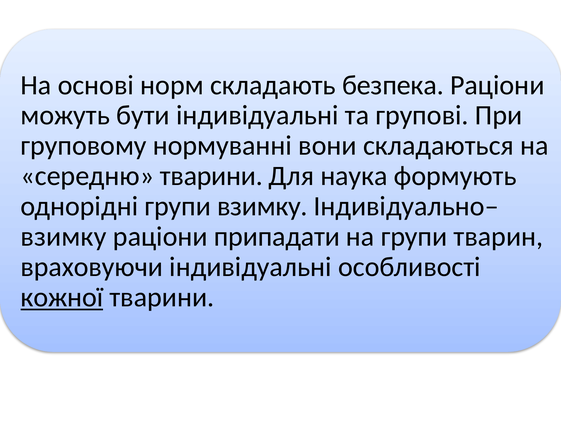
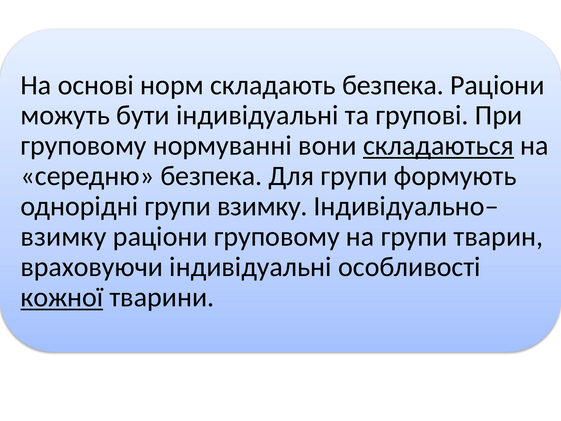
складаються underline: none -> present
середню тварини: тварини -> безпека
Для наука: наука -> групи
раціони припадати: припадати -> груповому
